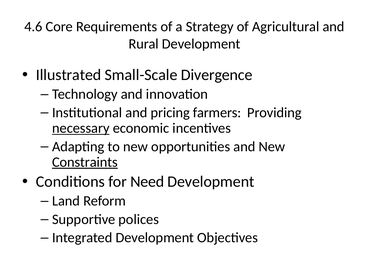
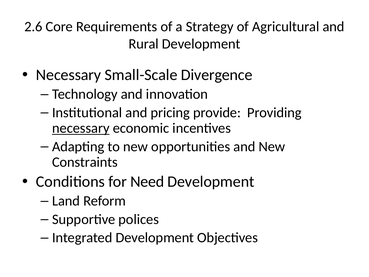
4.6: 4.6 -> 2.6
Illustrated at (69, 75): Illustrated -> Necessary
farmers: farmers -> provide
Constraints underline: present -> none
